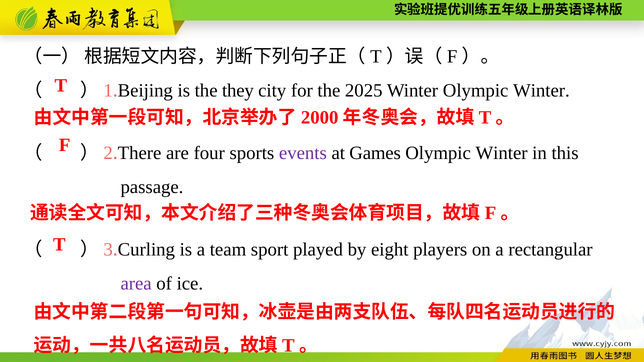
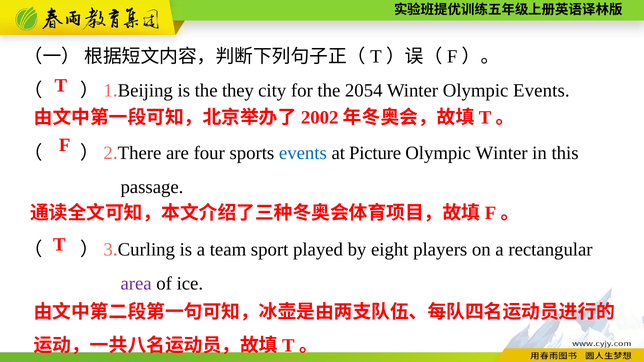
2025: 2025 -> 2054
Winter Olympic Winter: Winter -> Events
2000: 2000 -> 2002
events at (303, 153) colour: purple -> blue
Games: Games -> Picture
